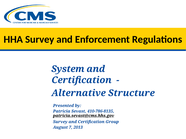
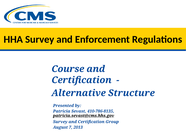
System: System -> Course
